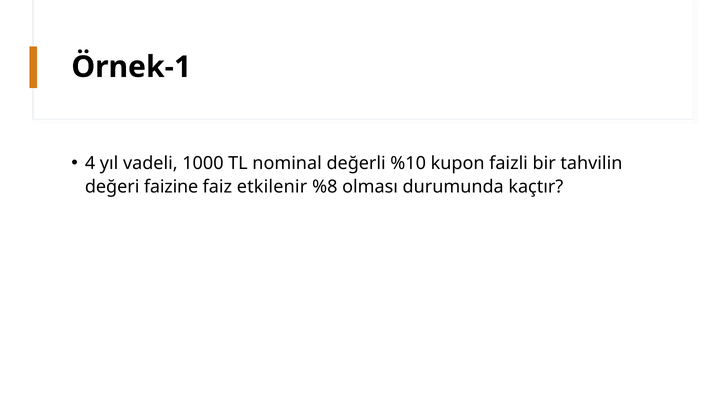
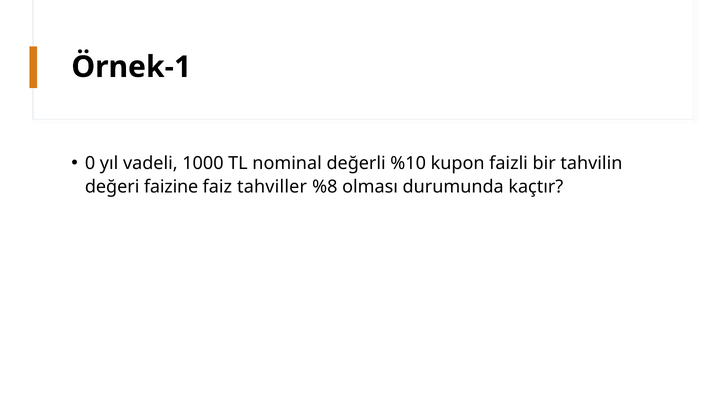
4: 4 -> 0
etkilenir: etkilenir -> tahviller
